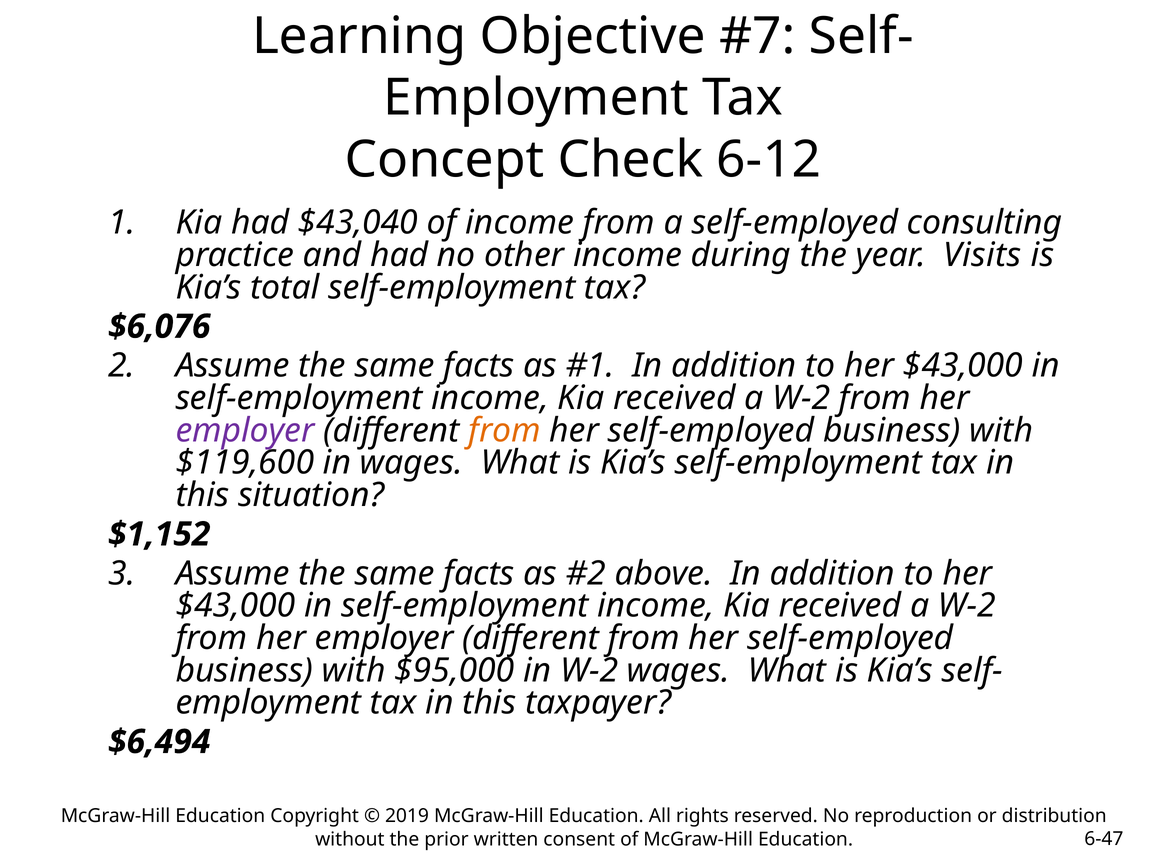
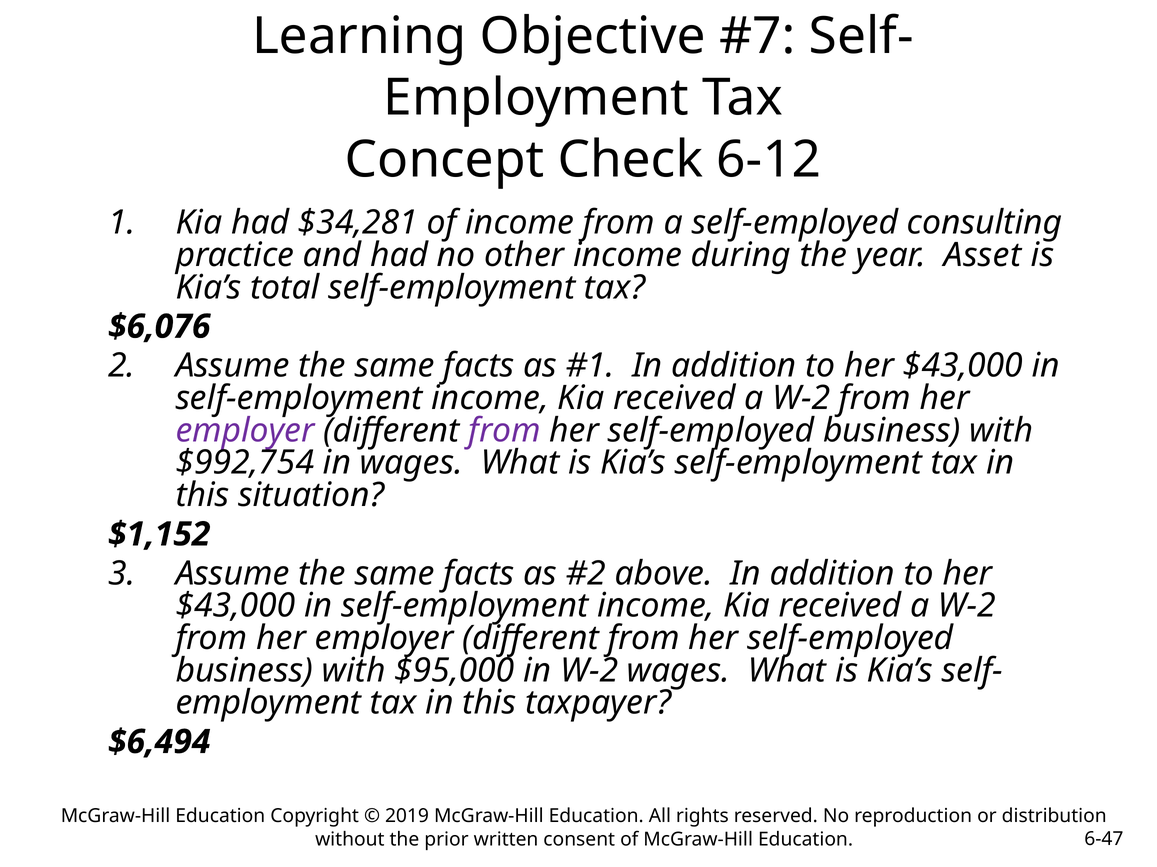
$43,040: $43,040 -> $34,281
Visits: Visits -> Asset
from at (505, 431) colour: orange -> purple
$119,600: $119,600 -> $992,754
